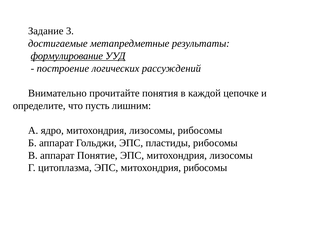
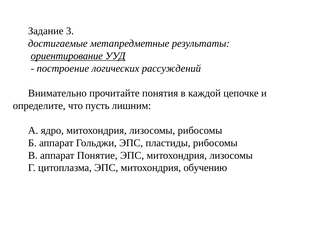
формулирование: формулирование -> ориентирование
митохондрия рибосомы: рибосомы -> обучению
